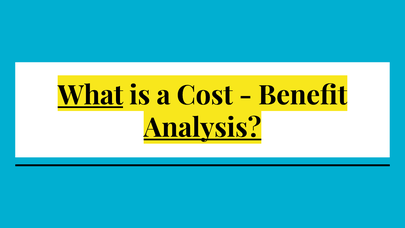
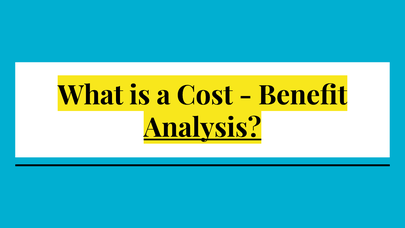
What underline: present -> none
